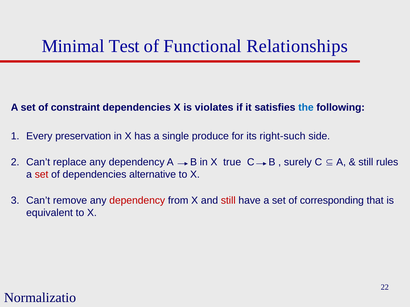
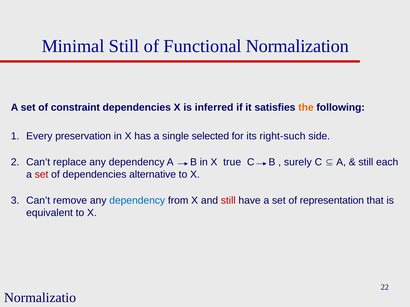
Minimal Test: Test -> Still
Relationships: Relationships -> Normalization
violates: violates -> inferred
the colour: blue -> orange
produce: produce -> selected
rules: rules -> each
dependency at (137, 201) colour: red -> blue
corresponding: corresponding -> representation
